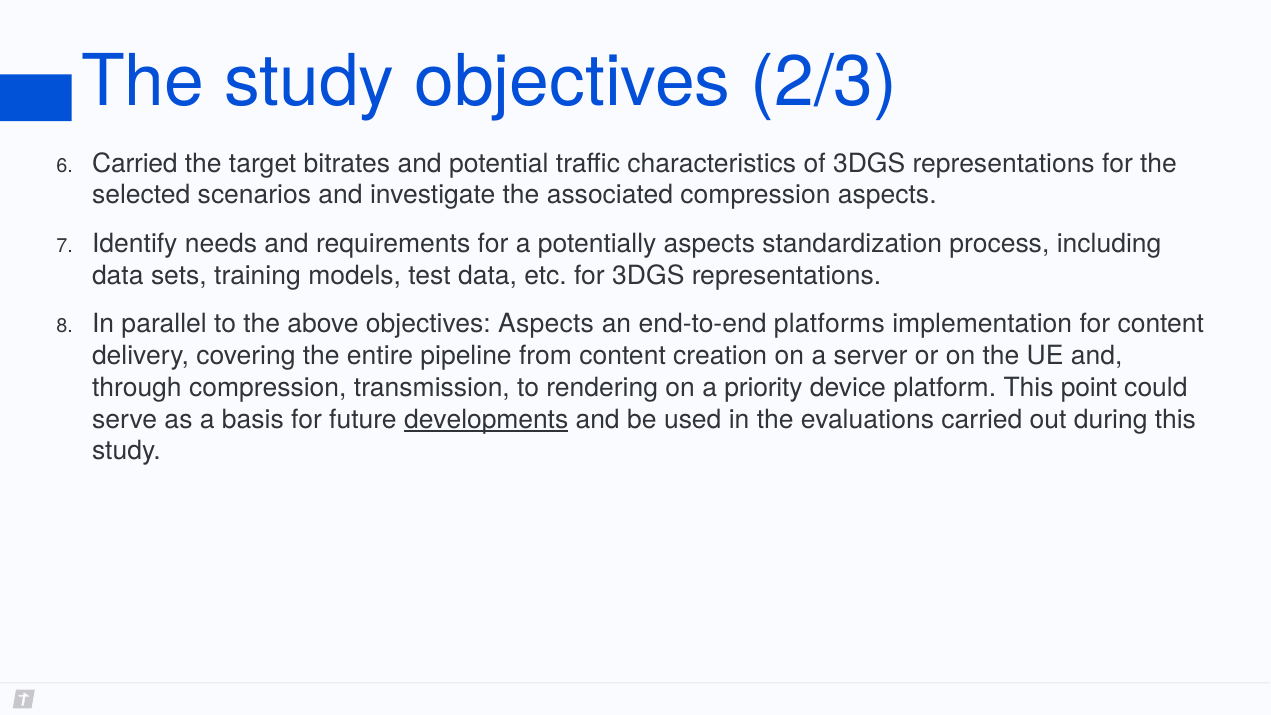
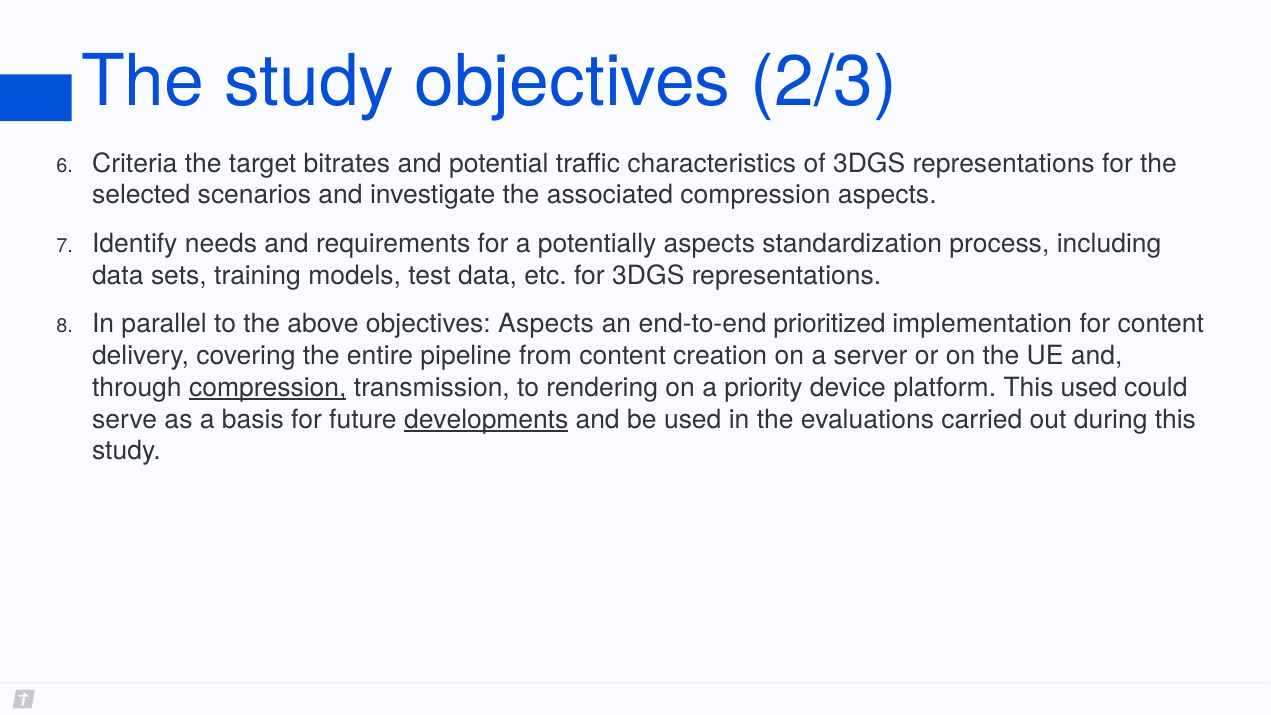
Carried at (135, 163): Carried -> Criteria
platforms: platforms -> prioritized
compression at (268, 387) underline: none -> present
This point: point -> used
